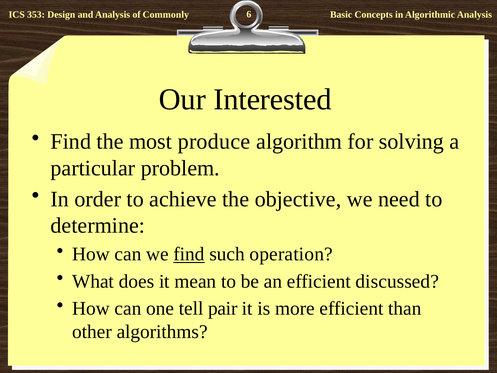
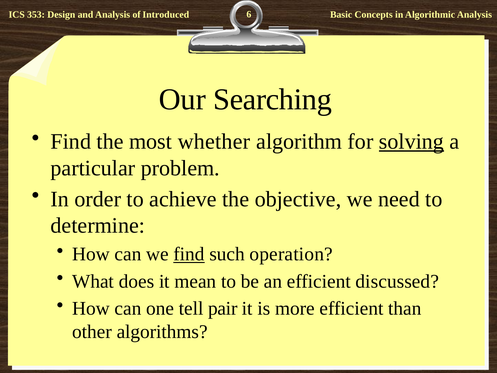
Commonly: Commonly -> Introduced
Interested: Interested -> Searching
produce: produce -> whether
solving underline: none -> present
